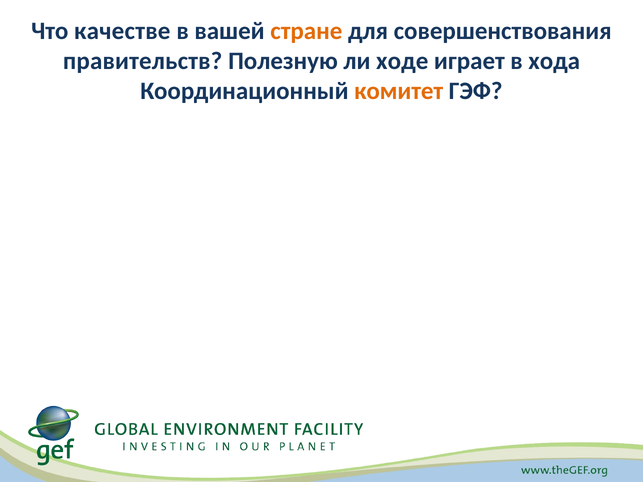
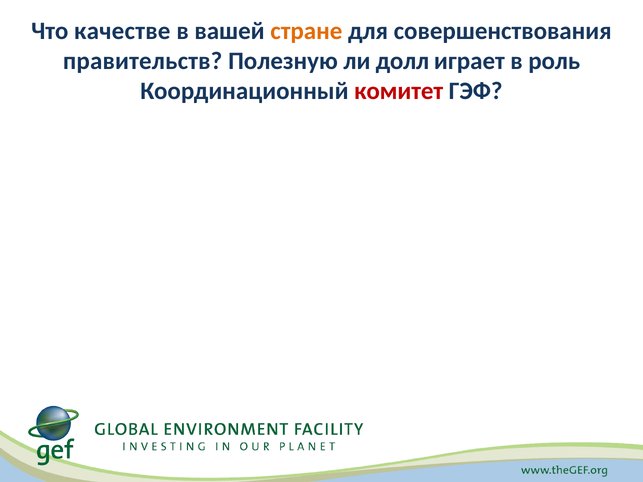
ходе: ходе -> долл
хода: хода -> роль
комитет colour: orange -> red
